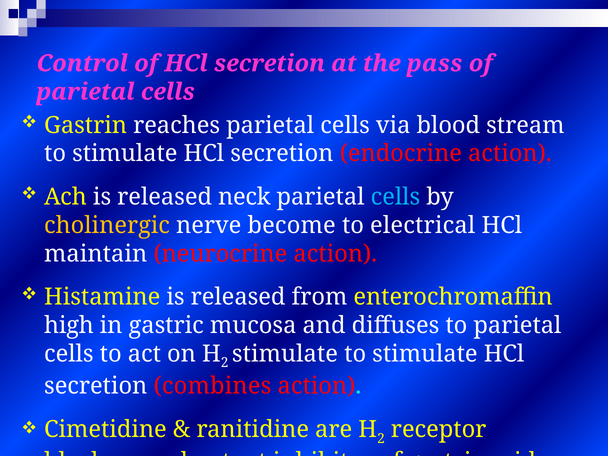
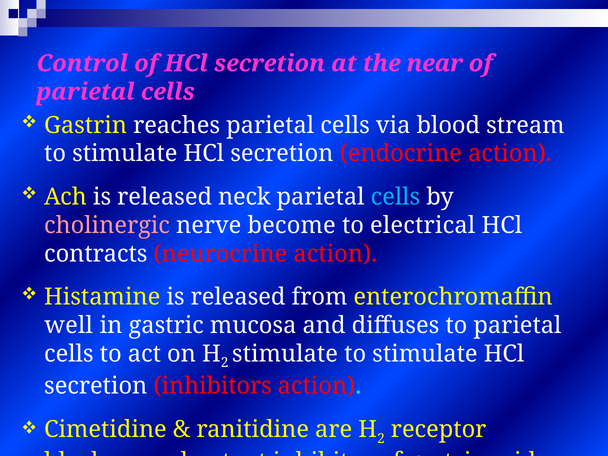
pass: pass -> near
cholinergic colour: yellow -> pink
maintain: maintain -> contracts
high: high -> well
combines: combines -> inhibitors
